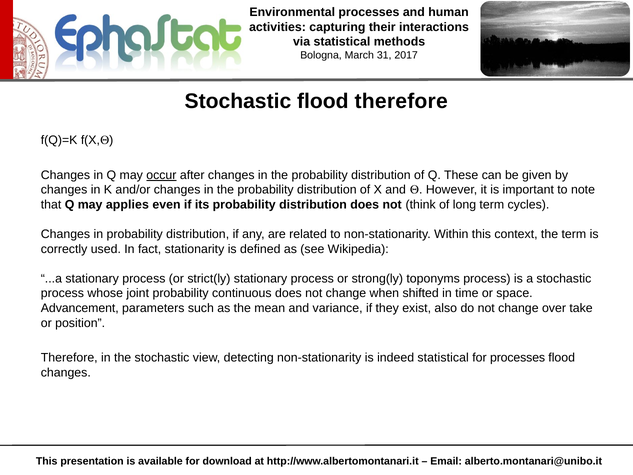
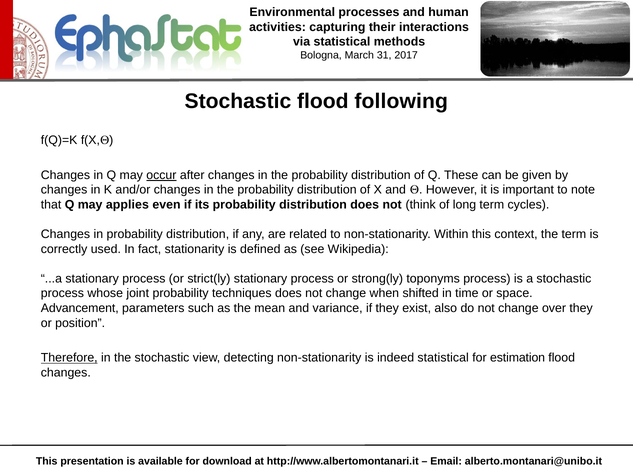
flood therefore: therefore -> following
continuous: continuous -> techniques
over take: take -> they
Therefore at (69, 358) underline: none -> present
for processes: processes -> estimation
